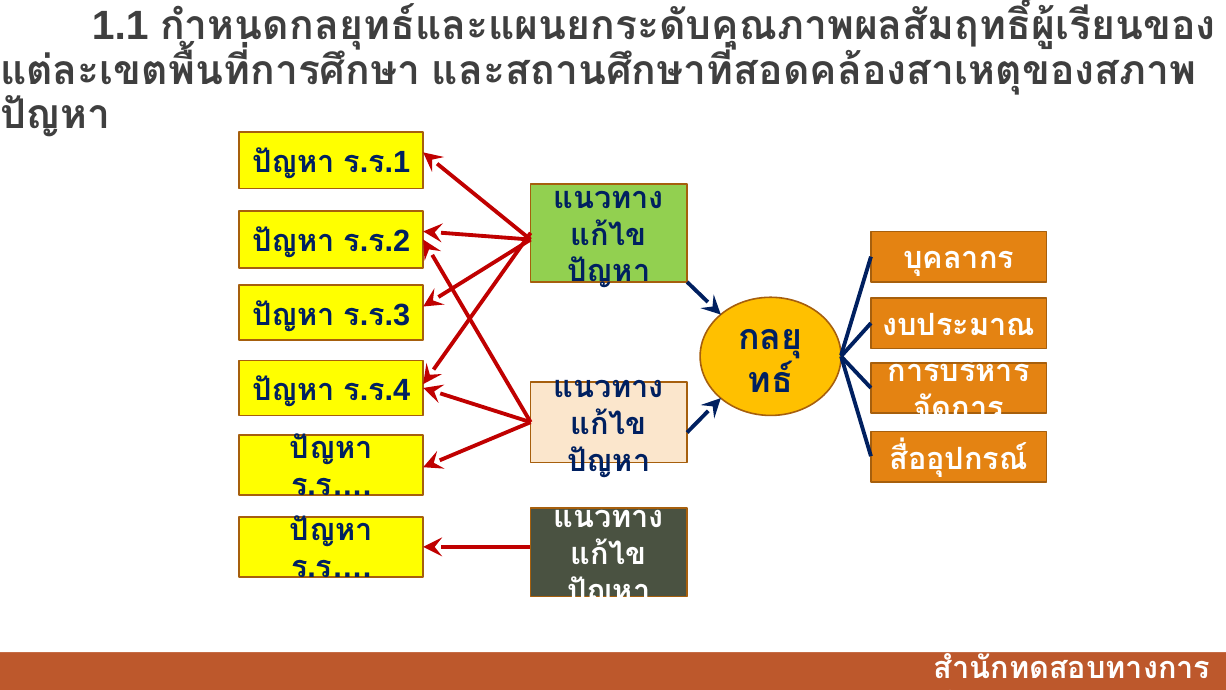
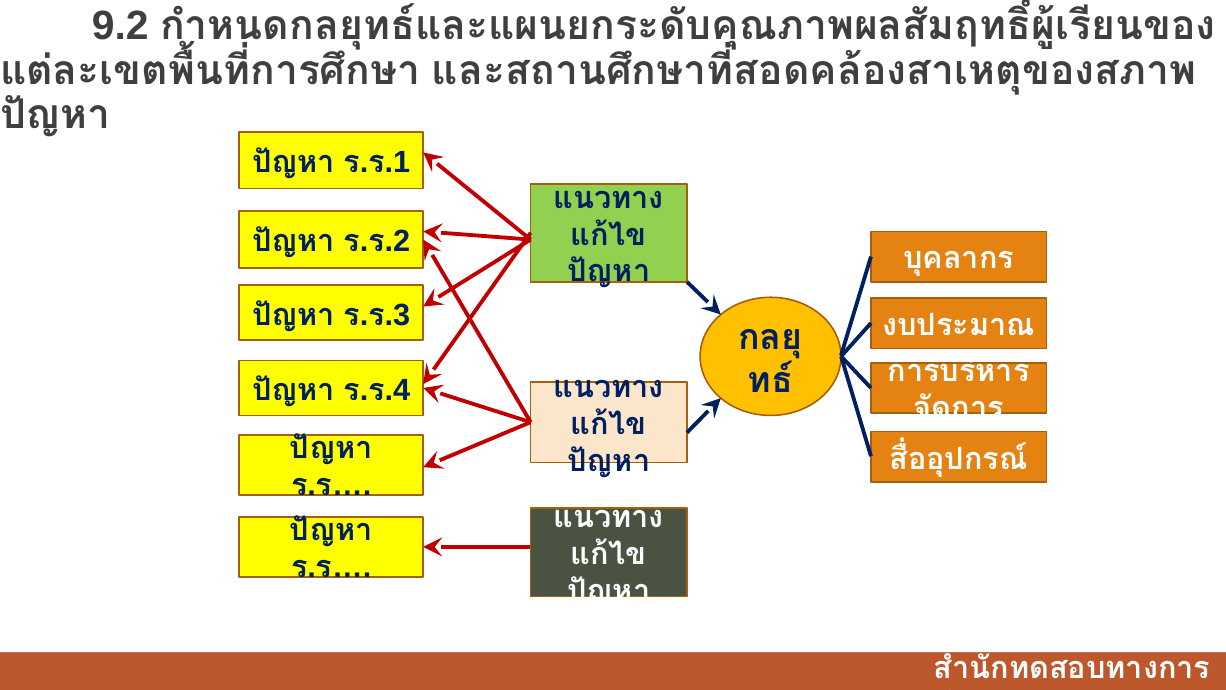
1.1: 1.1 -> 9.2
